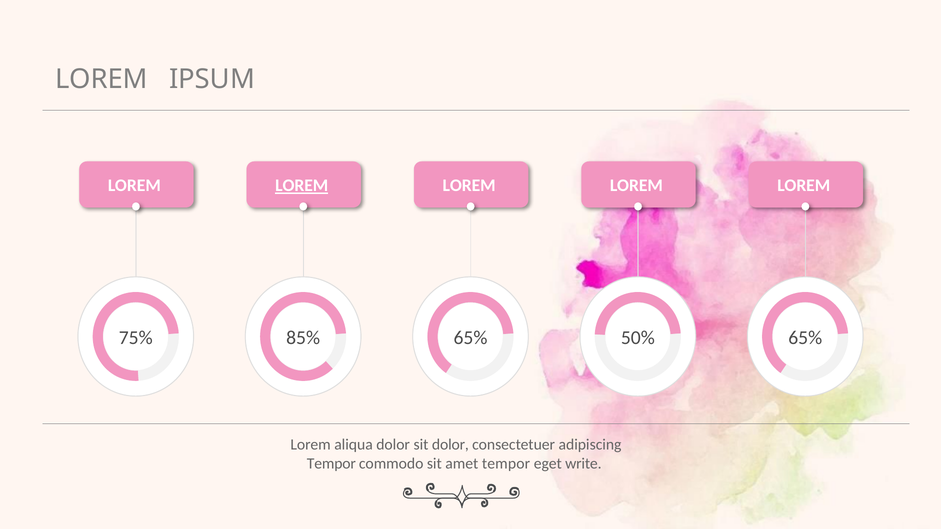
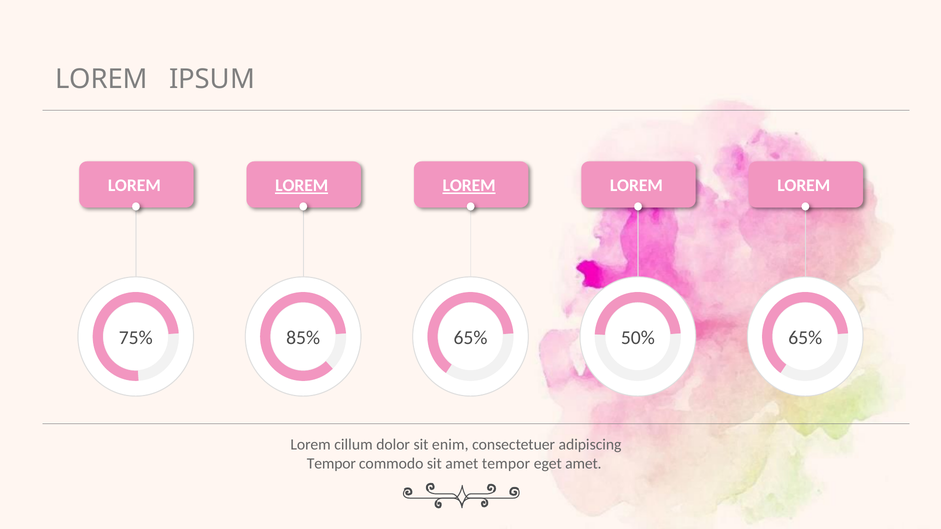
LOREM at (469, 186) underline: none -> present
aliqua: aliqua -> cillum
sit dolor: dolor -> enim
eget write: write -> amet
